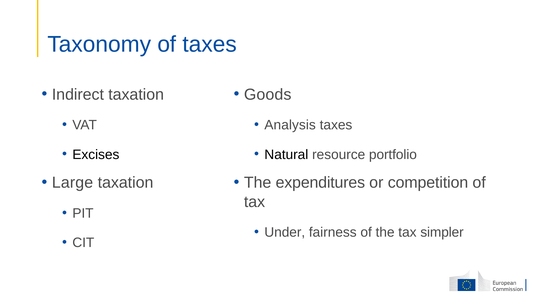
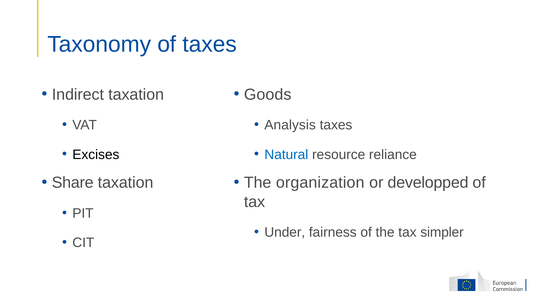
Natural colour: black -> blue
portfolio: portfolio -> reliance
Large: Large -> Share
expenditures: expenditures -> organization
competition: competition -> developped
